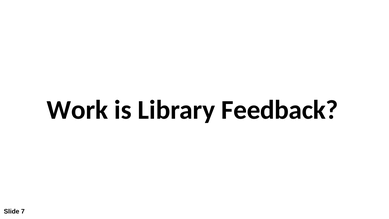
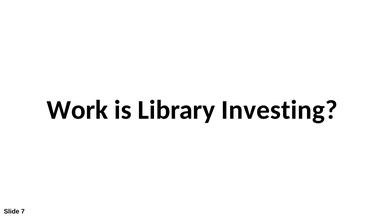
Feedback: Feedback -> Investing
